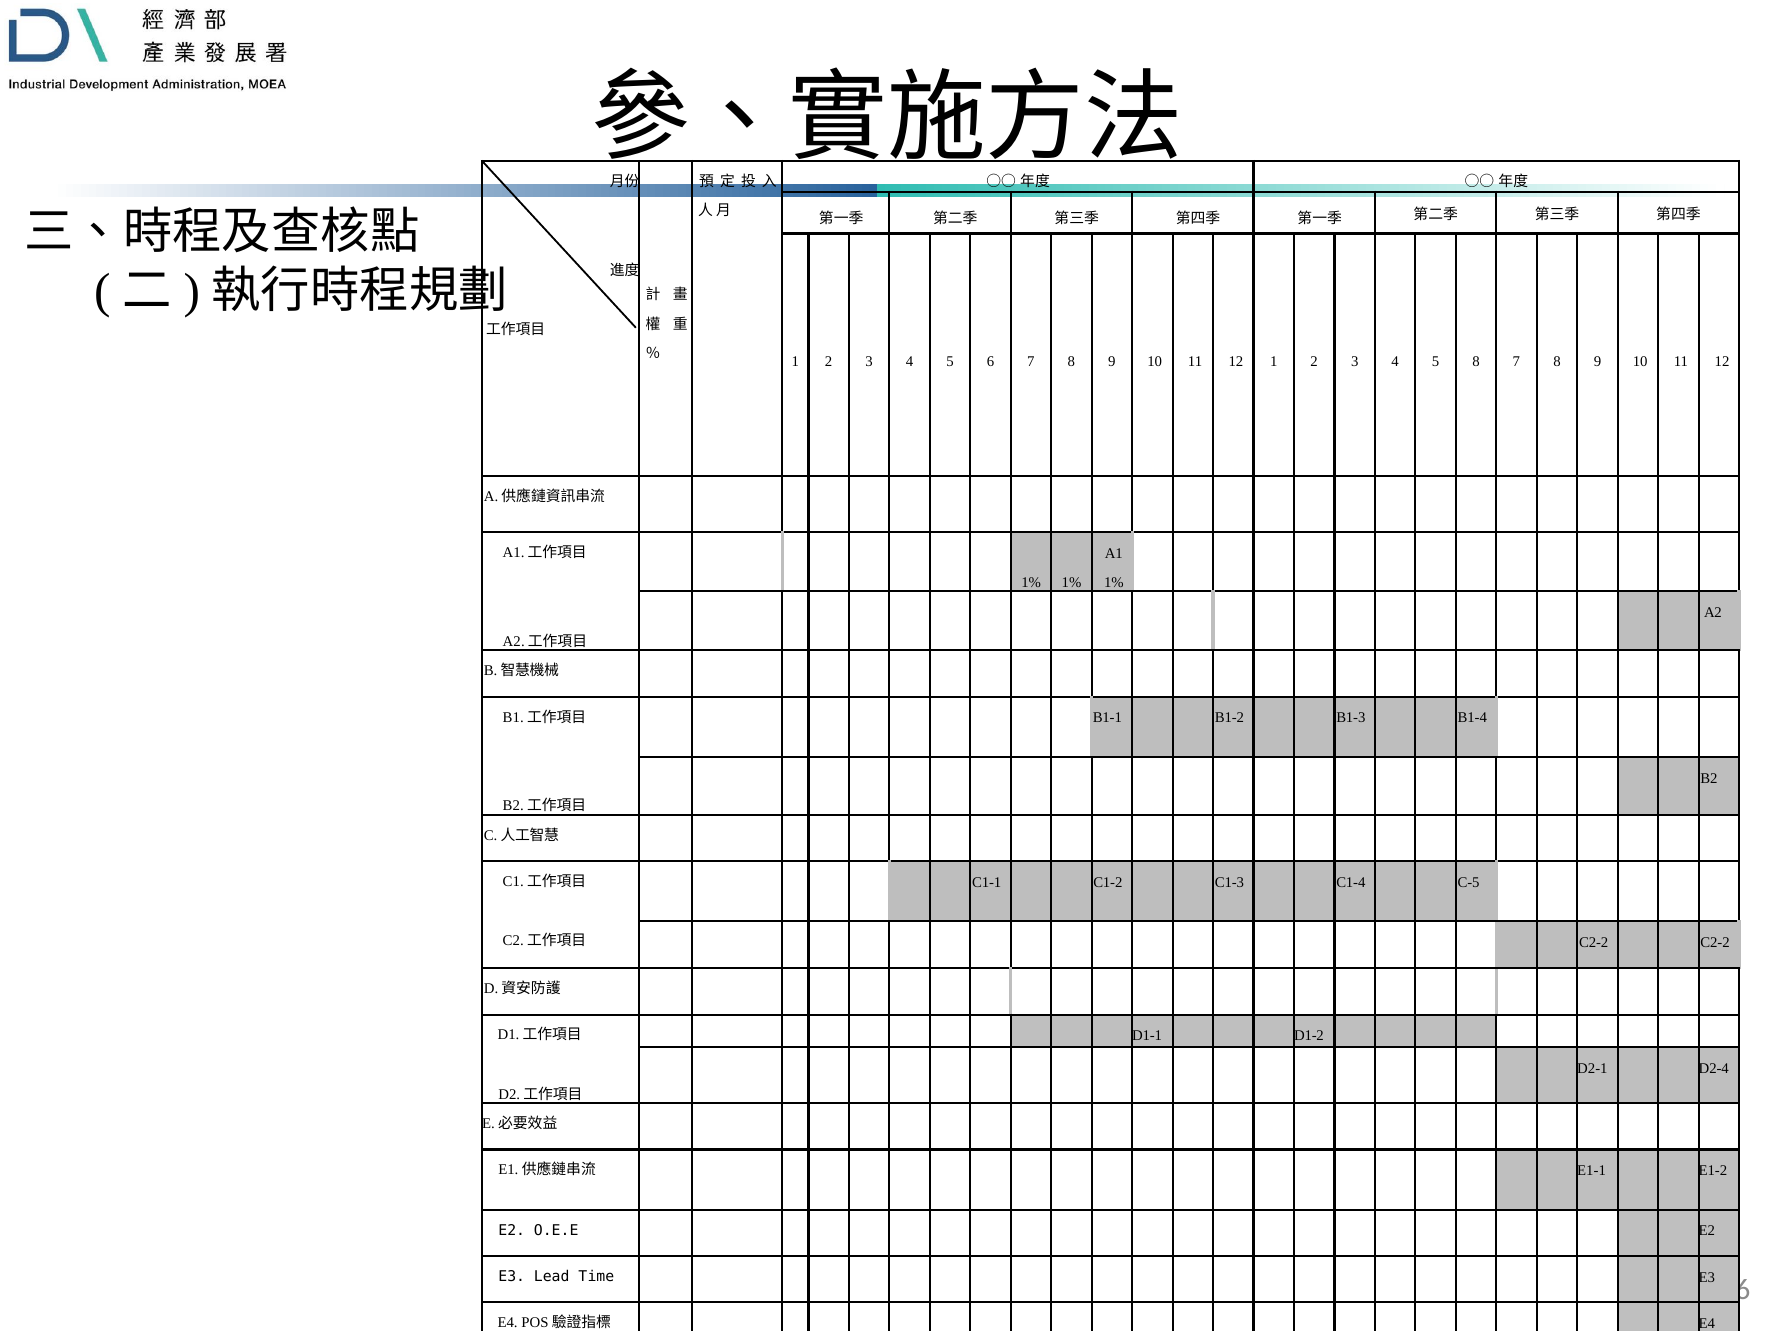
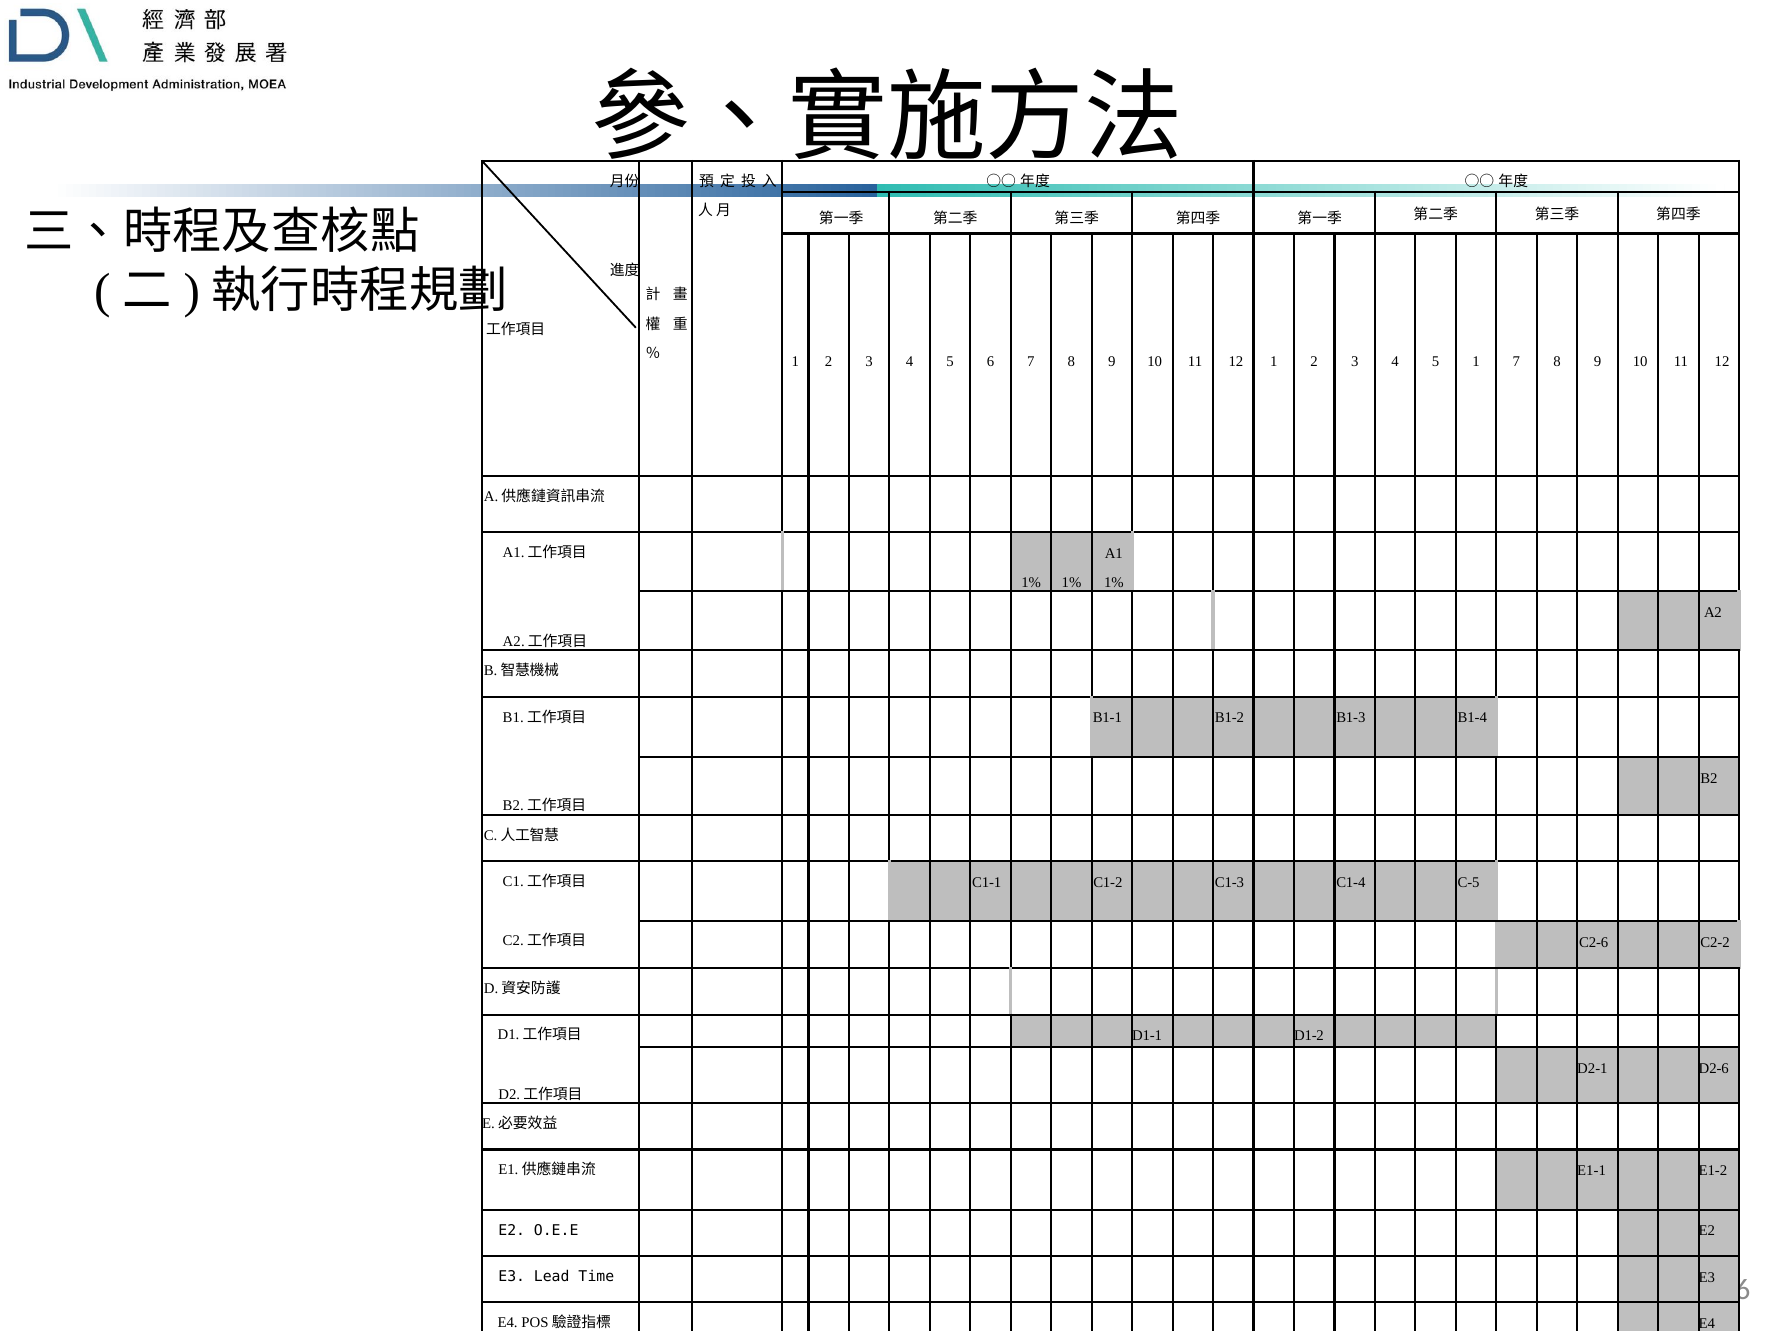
5 8: 8 -> 1
C2-2 at (1594, 943): C2-2 -> C2-6
D2-4: D2-4 -> D2-6
